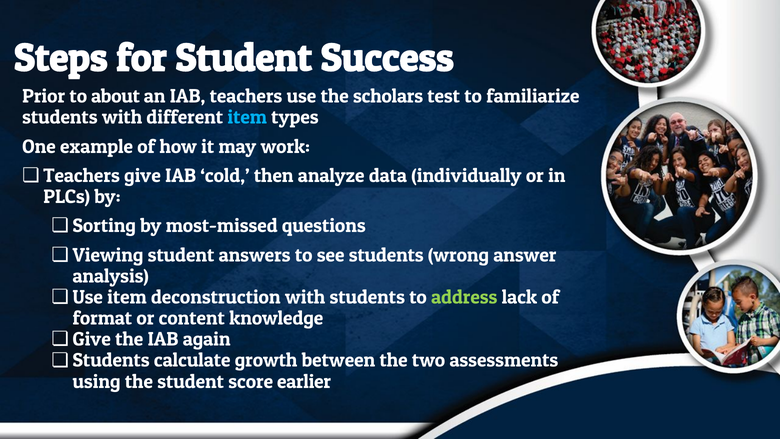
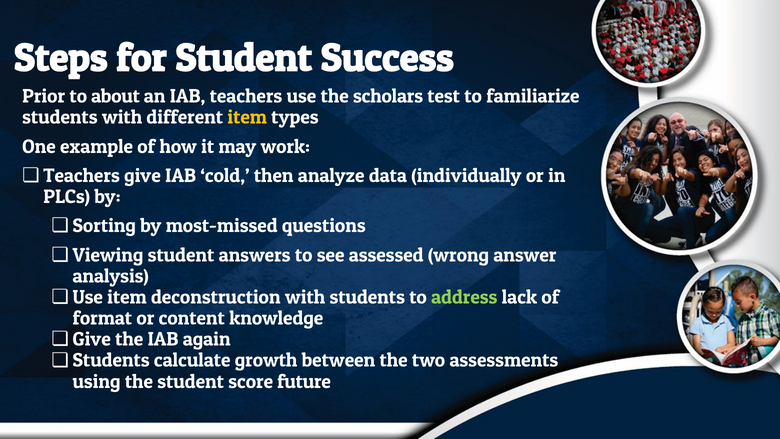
item at (247, 117) colour: light blue -> yellow
see students: students -> assessed
earlier: earlier -> future
